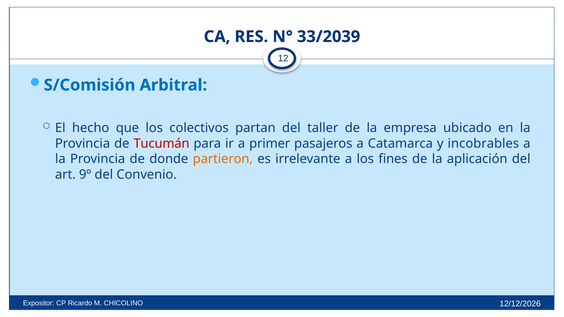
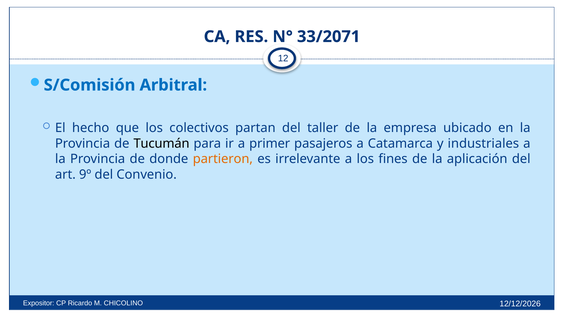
33/2039: 33/2039 -> 33/2071
Tucumán colour: red -> black
incobrables: incobrables -> industriales
